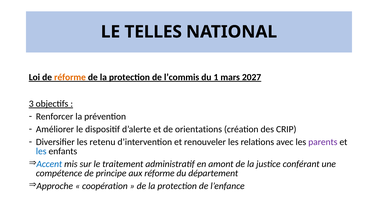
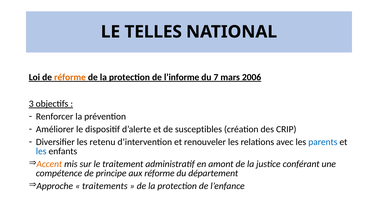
l’commis: l’commis -> l’informe
1: 1 -> 7
2027: 2027 -> 2006
orientations: orientations -> susceptibles
parents colour: purple -> blue
Accent colour: blue -> orange
coopération: coopération -> traitements
